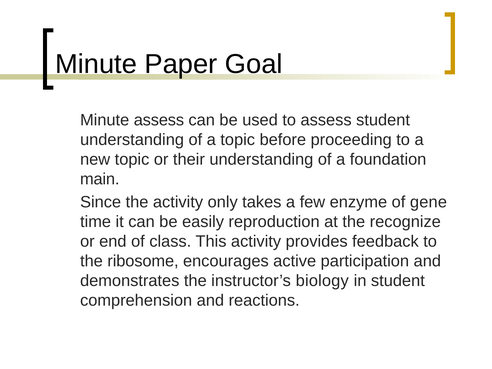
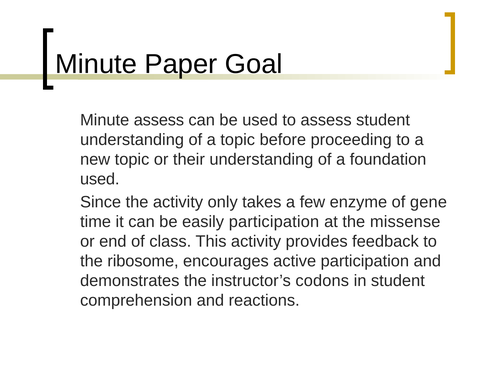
main at (100, 179): main -> used
easily reproduction: reproduction -> participation
recognize: recognize -> missense
biology: biology -> codons
